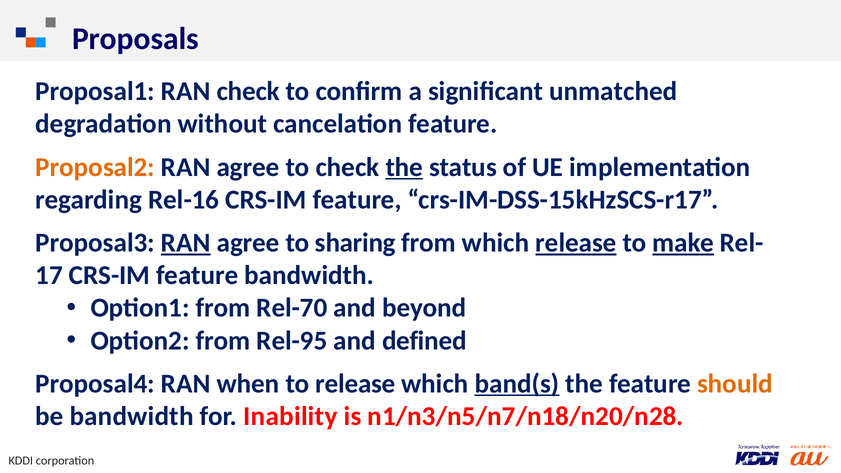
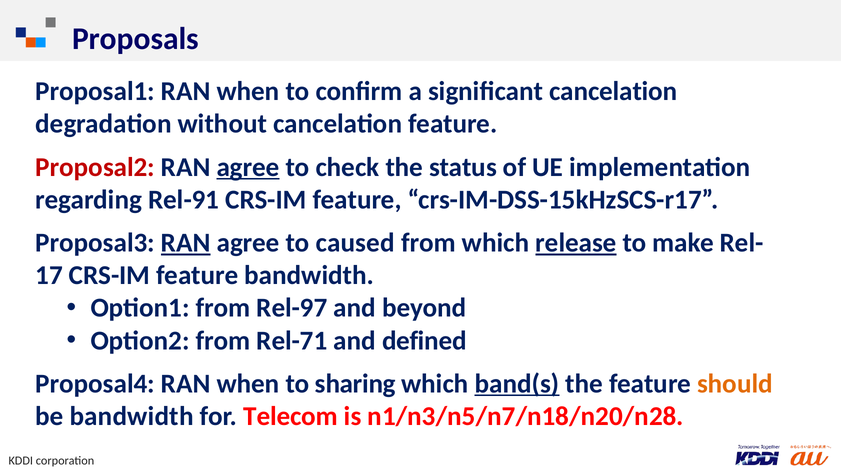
Proposal1 RAN check: check -> when
significant unmatched: unmatched -> cancelation
Proposal2 colour: orange -> red
agree at (248, 167) underline: none -> present
the at (404, 167) underline: present -> none
Rel-16: Rel-16 -> Rel-91
sharing: sharing -> caused
make underline: present -> none
Rel-70: Rel-70 -> Rel-97
Rel-95: Rel-95 -> Rel-71
to release: release -> sharing
Inability: Inability -> Telecom
